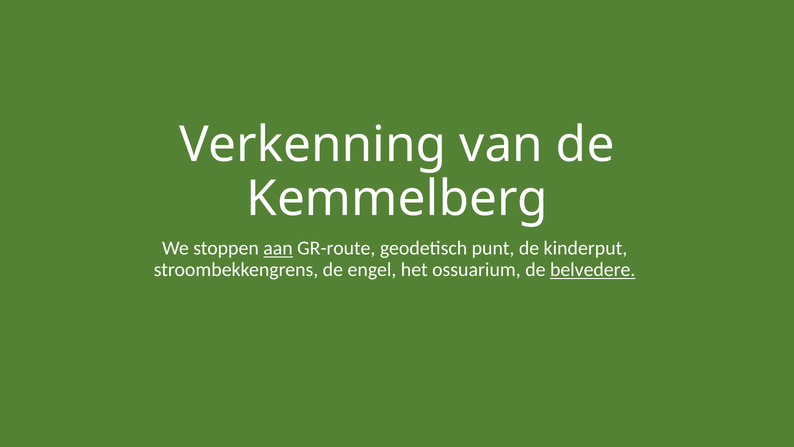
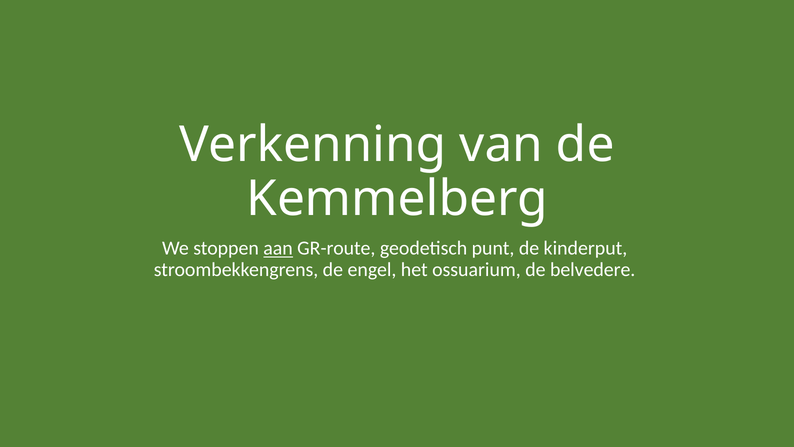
belvedere underline: present -> none
